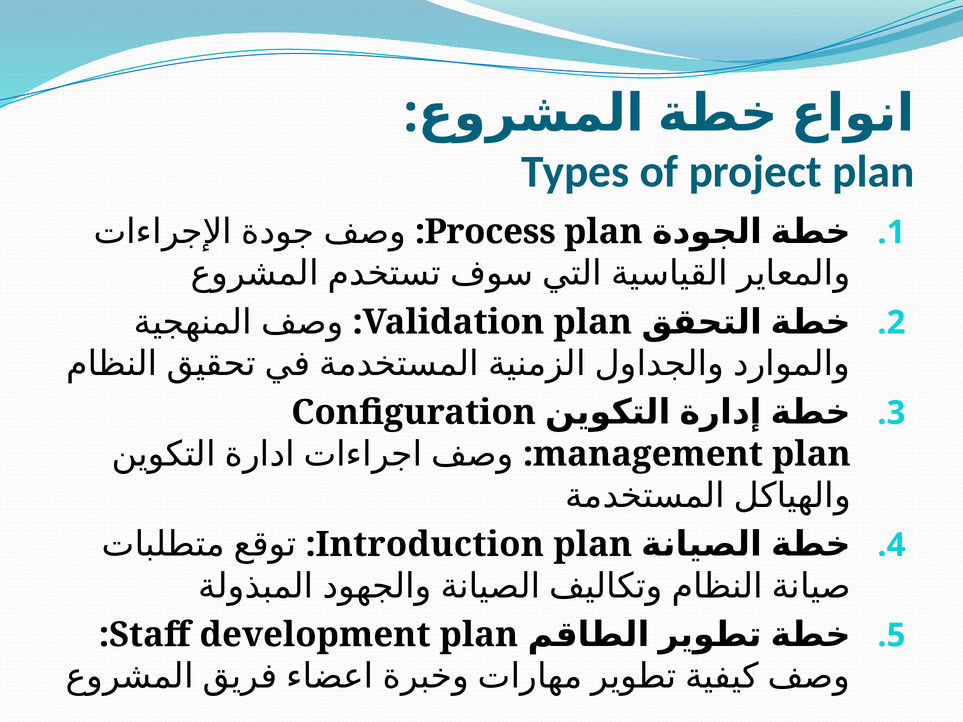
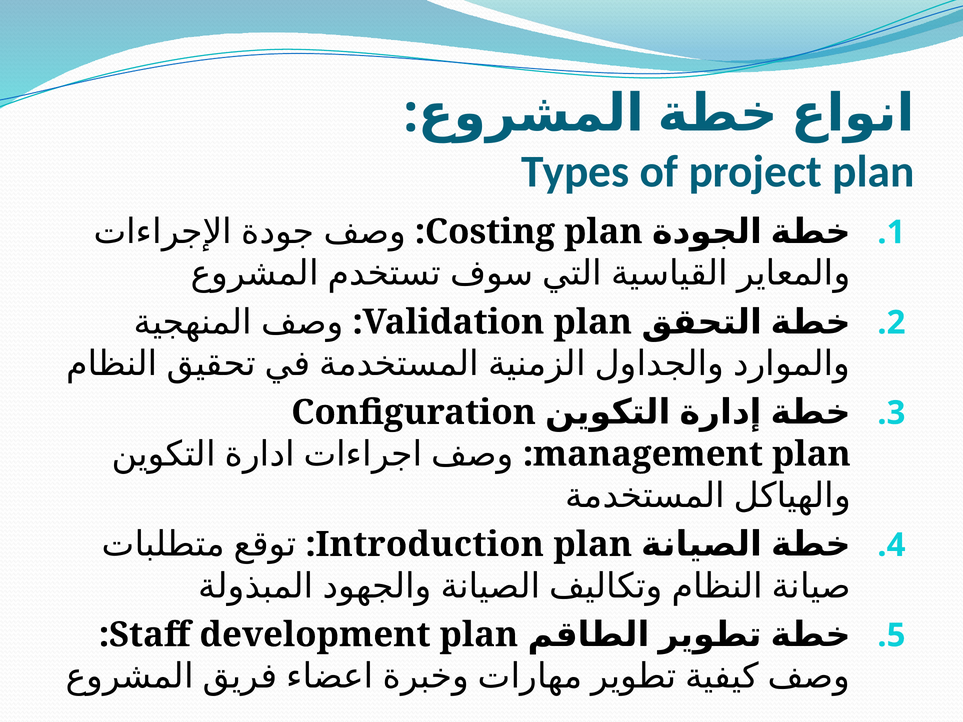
Process: Process -> Costing
